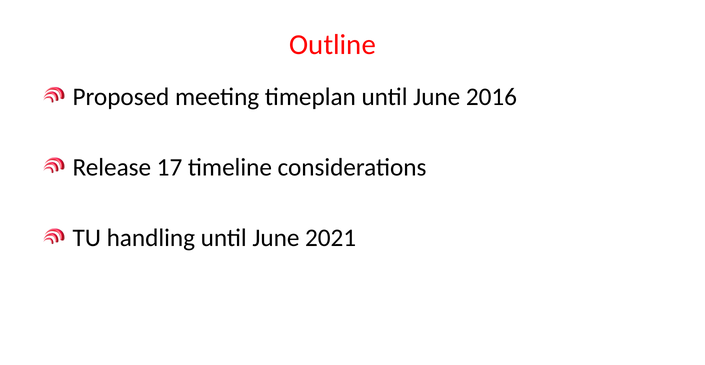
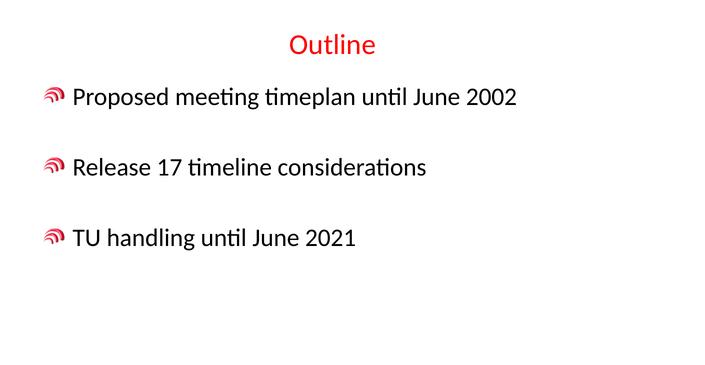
2016: 2016 -> 2002
